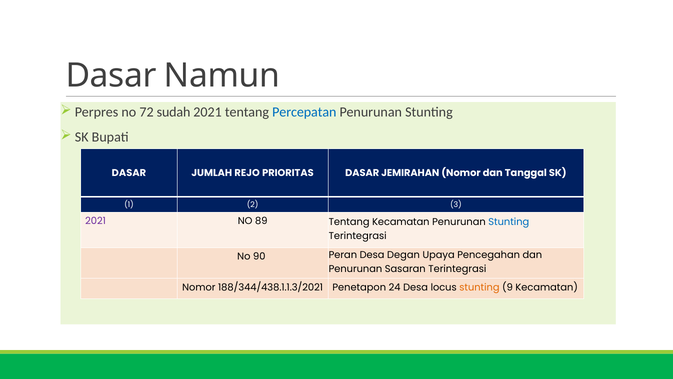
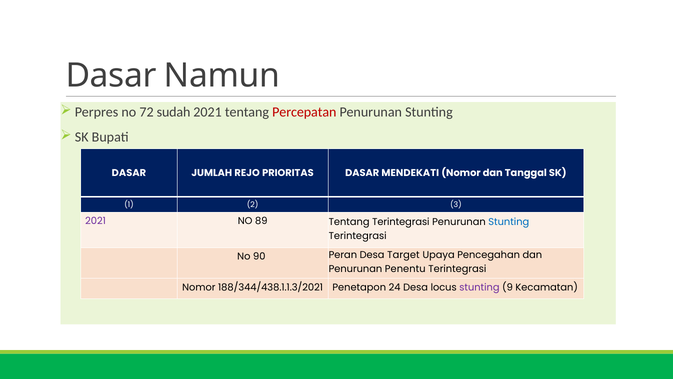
Percepatan colour: blue -> red
JEMIRAHAN: JEMIRAHAN -> MENDEKATI
Tentang Kecamatan: Kecamatan -> Terintegrasi
Degan: Degan -> Target
Sasaran: Sasaran -> Penentu
stunting at (479, 287) colour: orange -> purple
